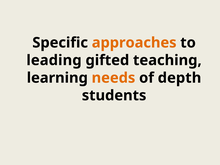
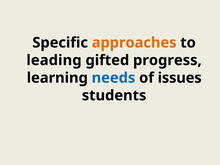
teaching: teaching -> progress
needs colour: orange -> blue
depth: depth -> issues
